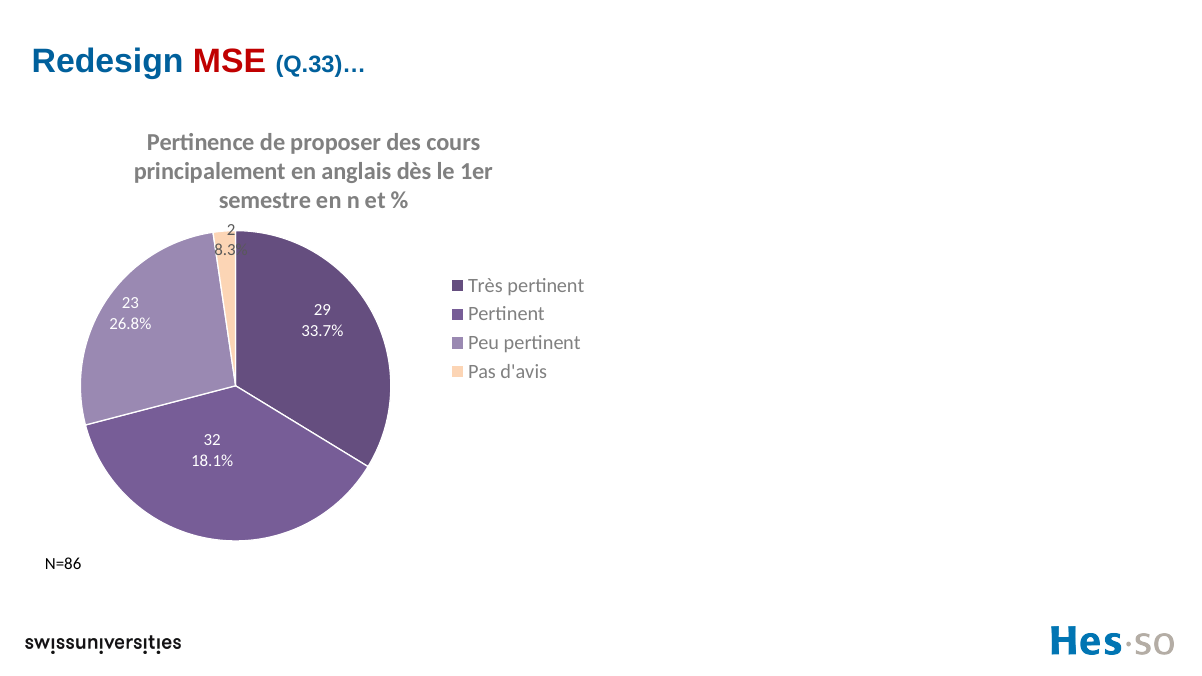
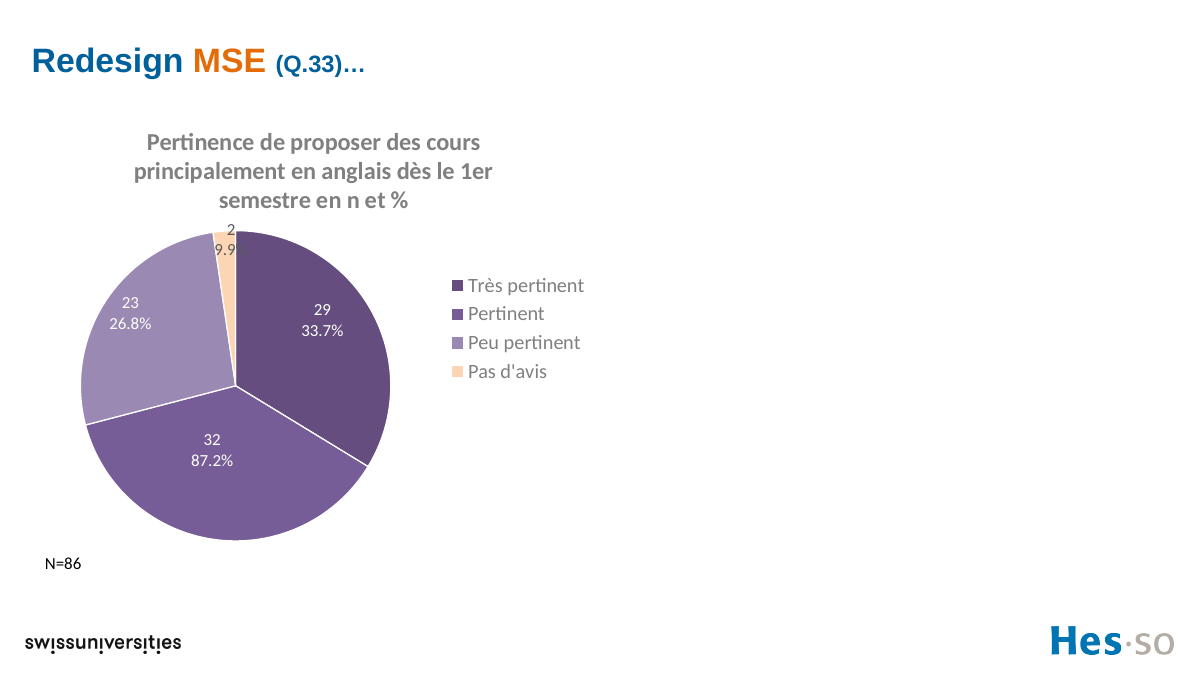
MSE colour: red -> orange
8.3%: 8.3% -> 9.9%
18.1%: 18.1% -> 87.2%
